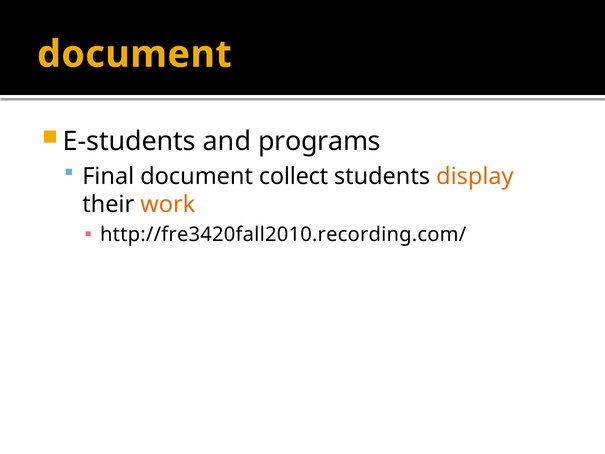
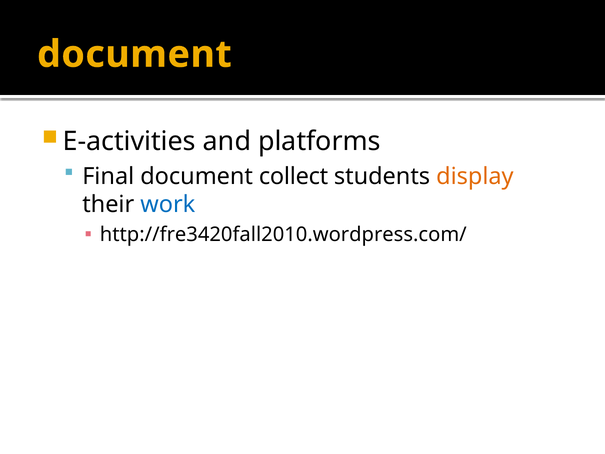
E-students: E-students -> E-activities
programs: programs -> platforms
work colour: orange -> blue
http://fre3420fall2010.recording.com/: http://fre3420fall2010.recording.com/ -> http://fre3420fall2010.wordpress.com/
